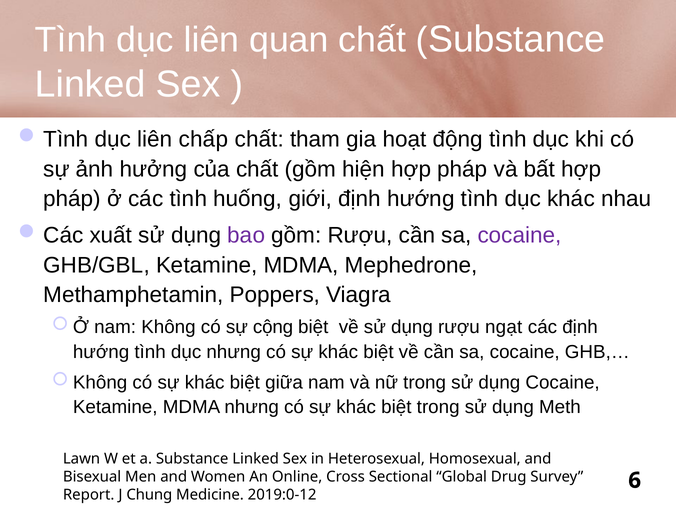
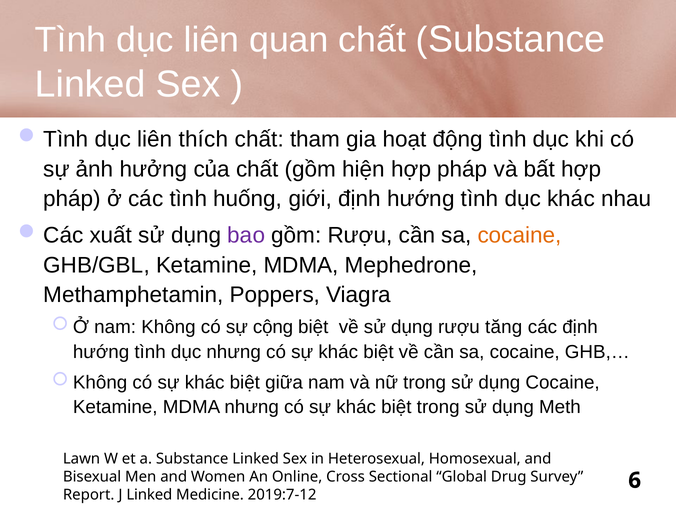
chấp: chấp -> thích
cocaine at (520, 235) colour: purple -> orange
ngạt: ngạt -> tăng
J Chung: Chung -> Linked
2019:0-12: 2019:0-12 -> 2019:7-12
